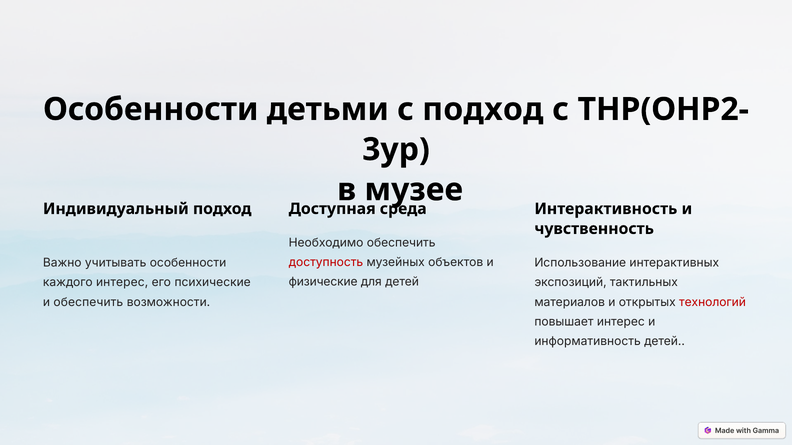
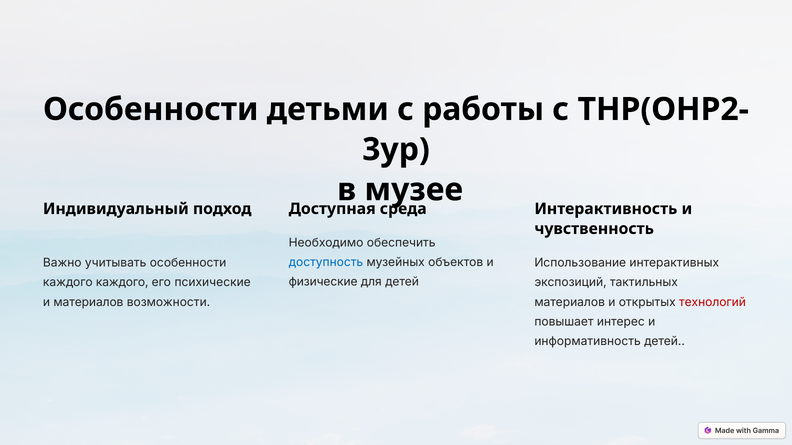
с подход: подход -> работы
доступность colour: red -> blue
каждого интерес: интерес -> каждого
и обеспечить: обеспечить -> материалов
